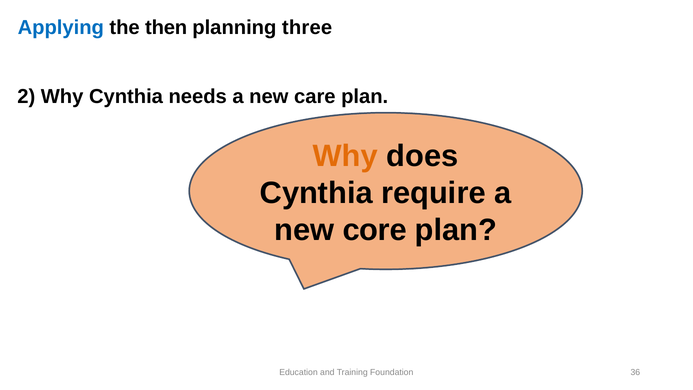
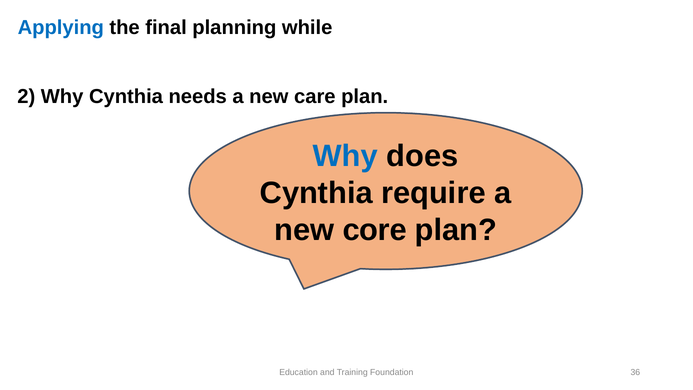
then: then -> final
three: three -> while
Why at (345, 156) colour: orange -> blue
